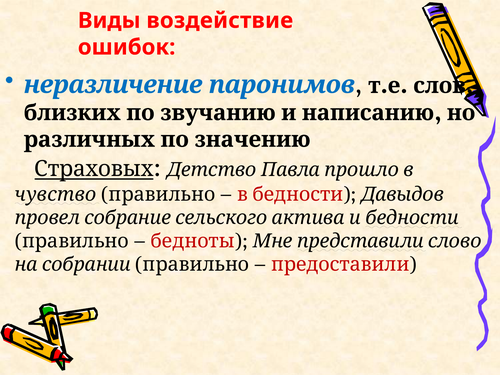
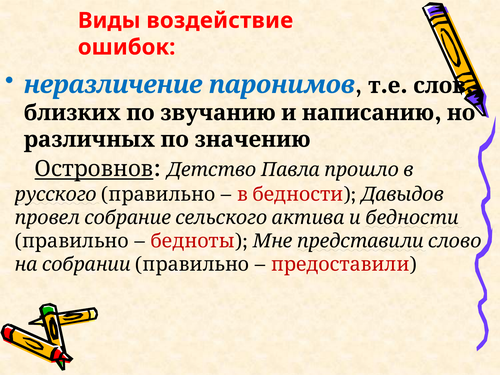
Страховых: Страховых -> Островнов
чувство: чувство -> русского
